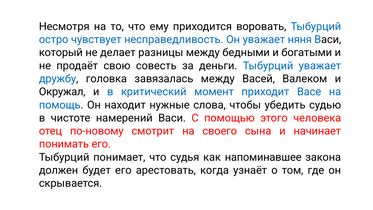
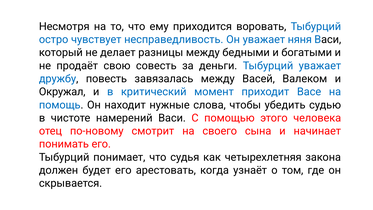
головка: головка -> повесть
напоминавшее: напоминавшее -> четырехлетняя
